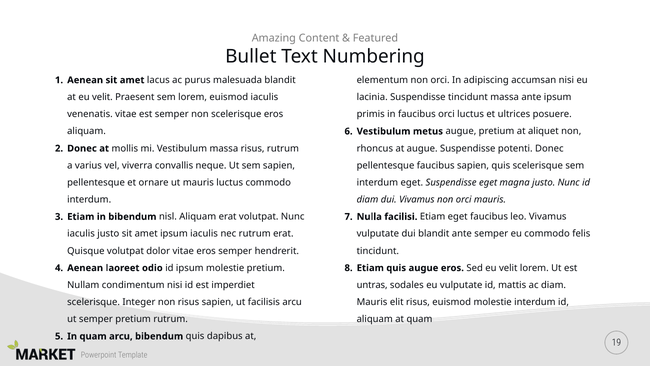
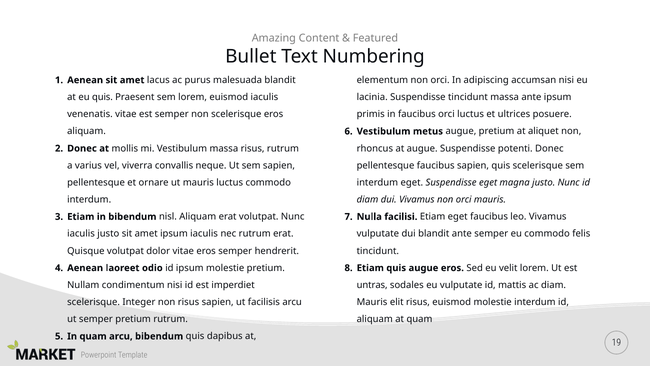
at eu velit: velit -> quis
